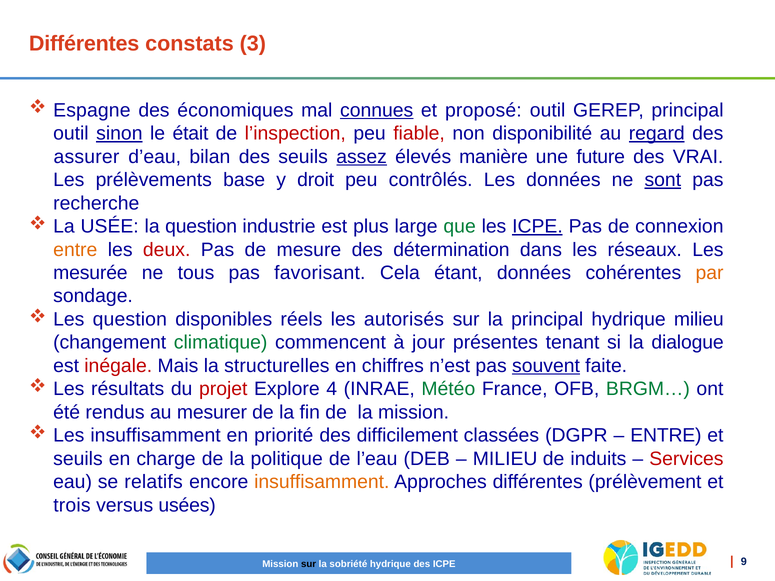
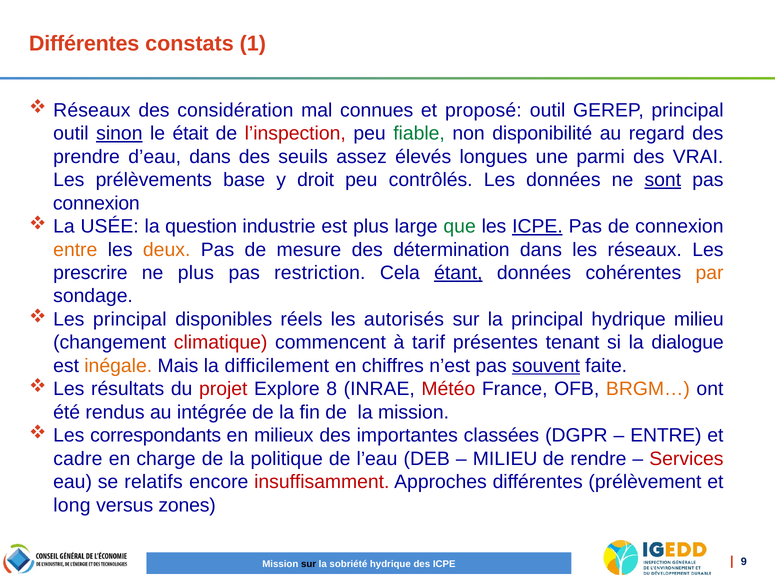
3: 3 -> 1
Espagne at (92, 110): Espagne -> Réseaux
économiques: économiques -> considération
connues underline: present -> none
fiable colour: red -> green
regard underline: present -> none
assurer: assurer -> prendre
d’eau bilan: bilan -> dans
assez underline: present -> none
manière: manière -> longues
future: future -> parmi
recherche at (96, 203): recherche -> connexion
deux colour: red -> orange
mesurée: mesurée -> prescrire
ne tous: tous -> plus
favorisant: favorisant -> restriction
étant underline: none -> present
Les question: question -> principal
climatique colour: green -> red
jour: jour -> tarif
inégale colour: red -> orange
structurelles: structurelles -> difficilement
4: 4 -> 8
Météo colour: green -> red
BRGM… colour: green -> orange
mesurer: mesurer -> intégrée
Les insuffisamment: insuffisamment -> correspondants
priorité: priorité -> milieux
difficilement: difficilement -> importantes
seuils at (78, 459): seuils -> cadre
induits: induits -> rendre
insuffisamment at (322, 482) colour: orange -> red
trois: trois -> long
usées: usées -> zones
